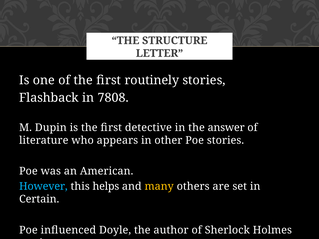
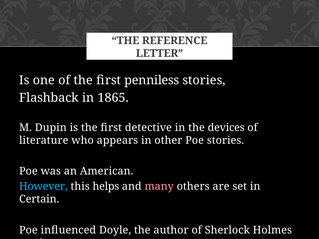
STRUCTURE: STRUCTURE -> REFERENCE
routinely: routinely -> penniless
7808: 7808 -> 1865
answer: answer -> devices
many colour: yellow -> pink
